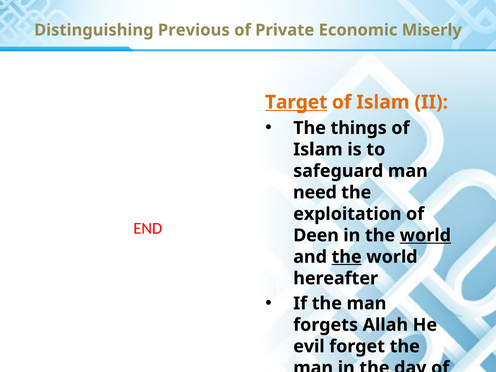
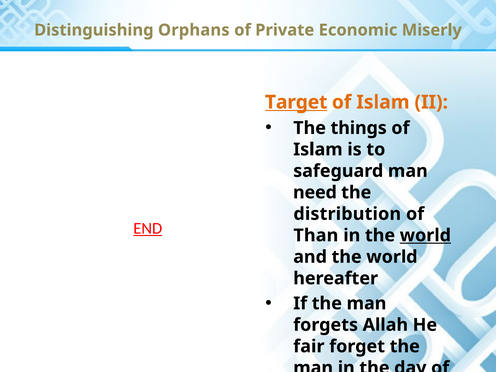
Previous: Previous -> Orphans
exploitation: exploitation -> distribution
END underline: none -> present
Deen: Deen -> Than
the at (347, 257) underline: present -> none
evil: evil -> fair
